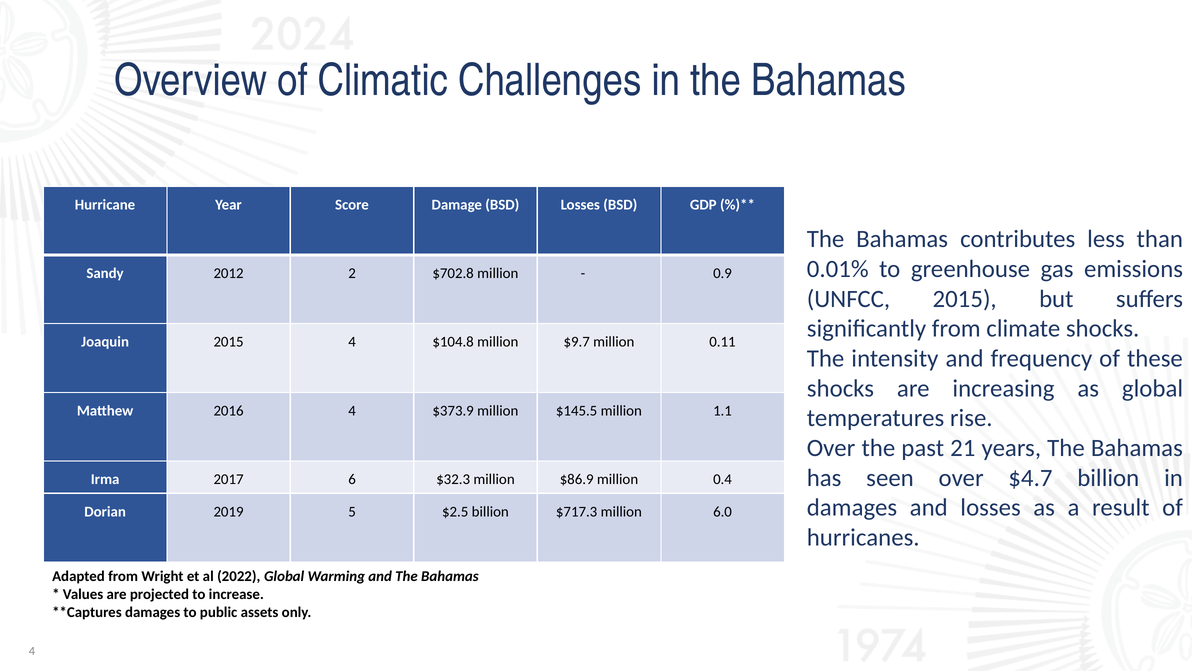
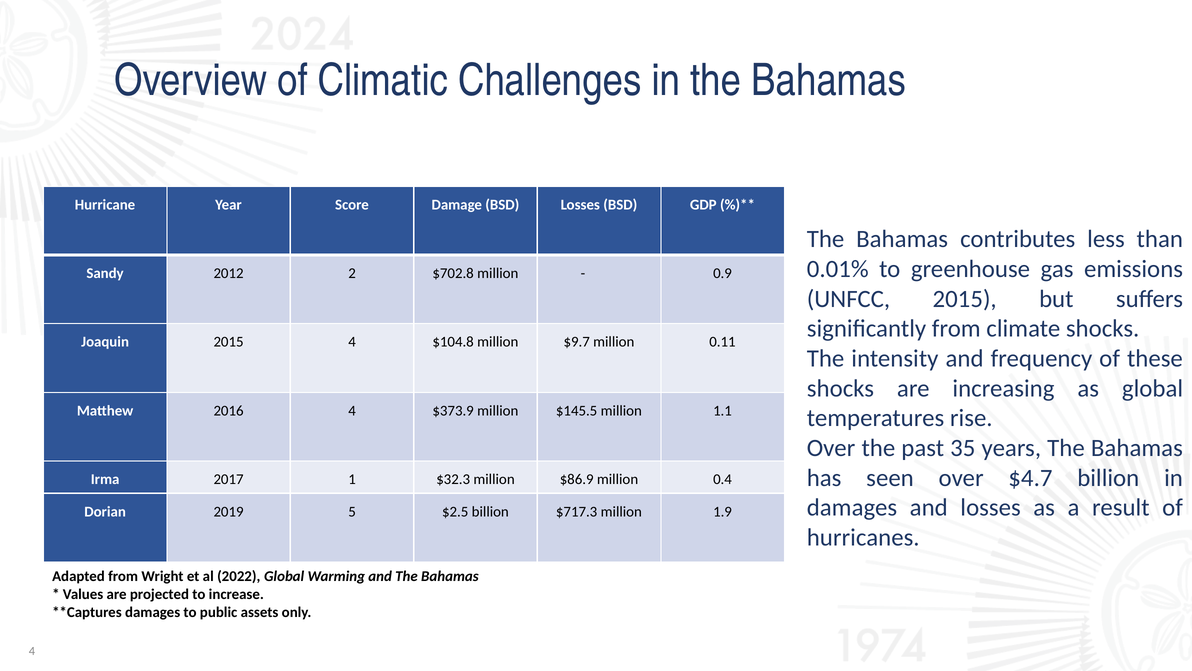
21: 21 -> 35
6: 6 -> 1
6.0: 6.0 -> 1.9
